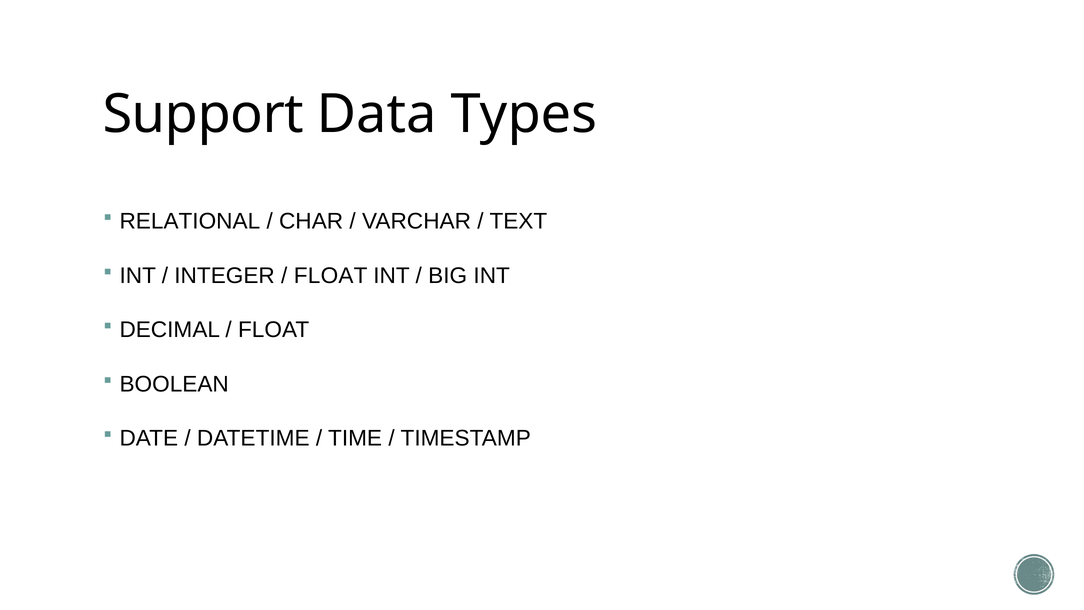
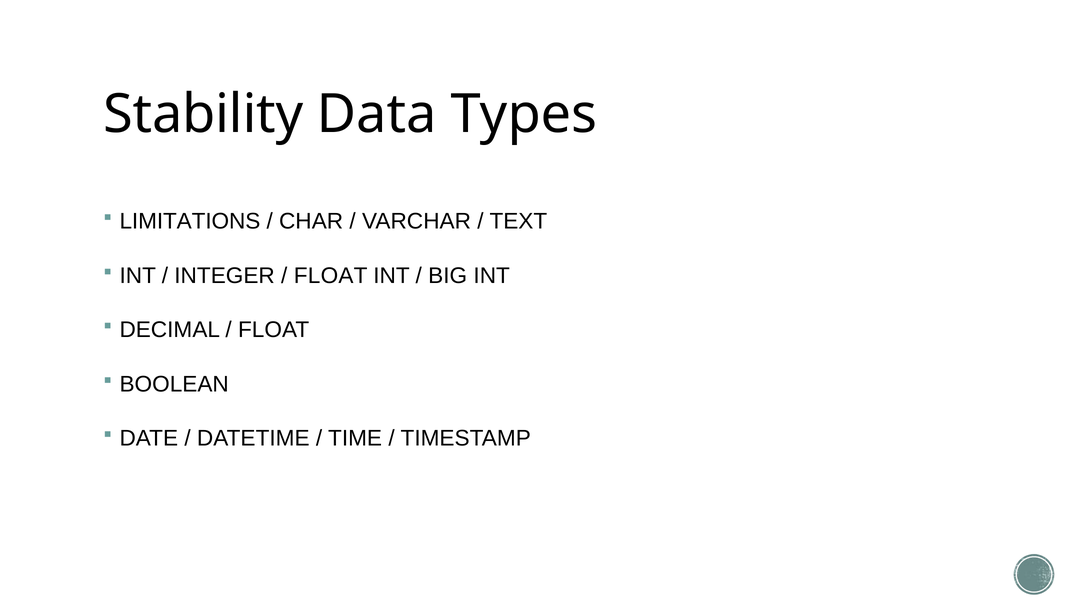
Support: Support -> Stability
RELATIONAL: RELATIONAL -> LIMITATIONS
